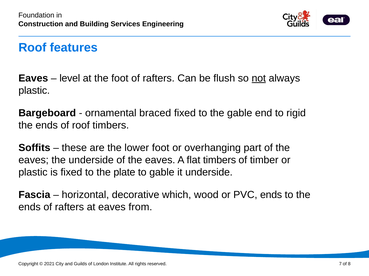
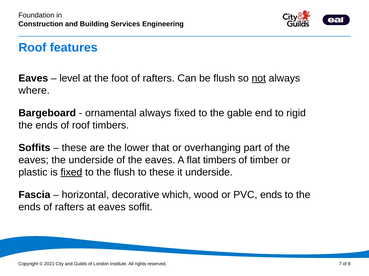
plastic at (34, 91): plastic -> where
ornamental braced: braced -> always
lower foot: foot -> that
fixed at (71, 173) underline: none -> present
the plate: plate -> flush
to gable: gable -> these
from: from -> soffit
